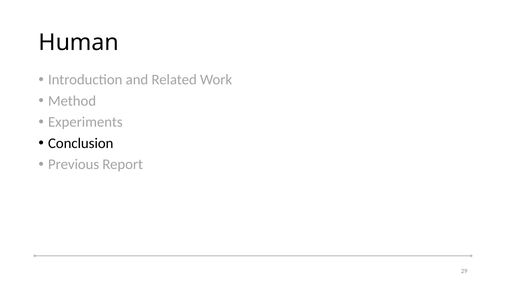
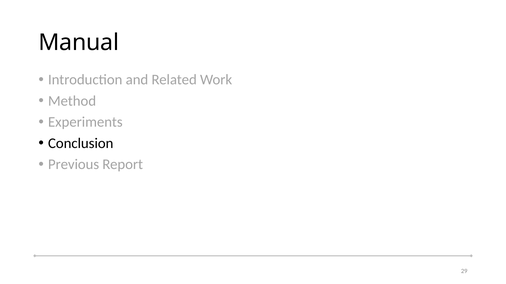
Human: Human -> Manual
